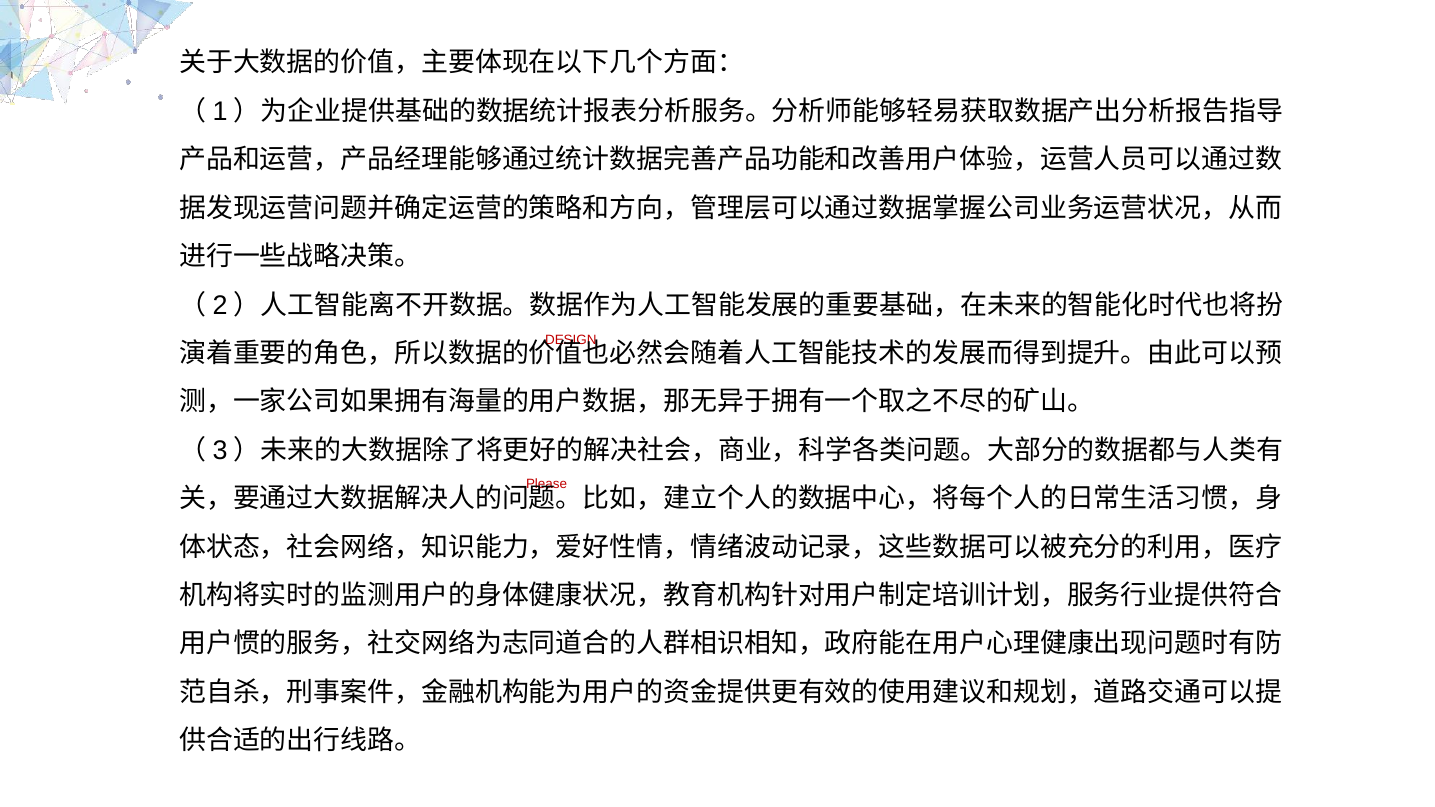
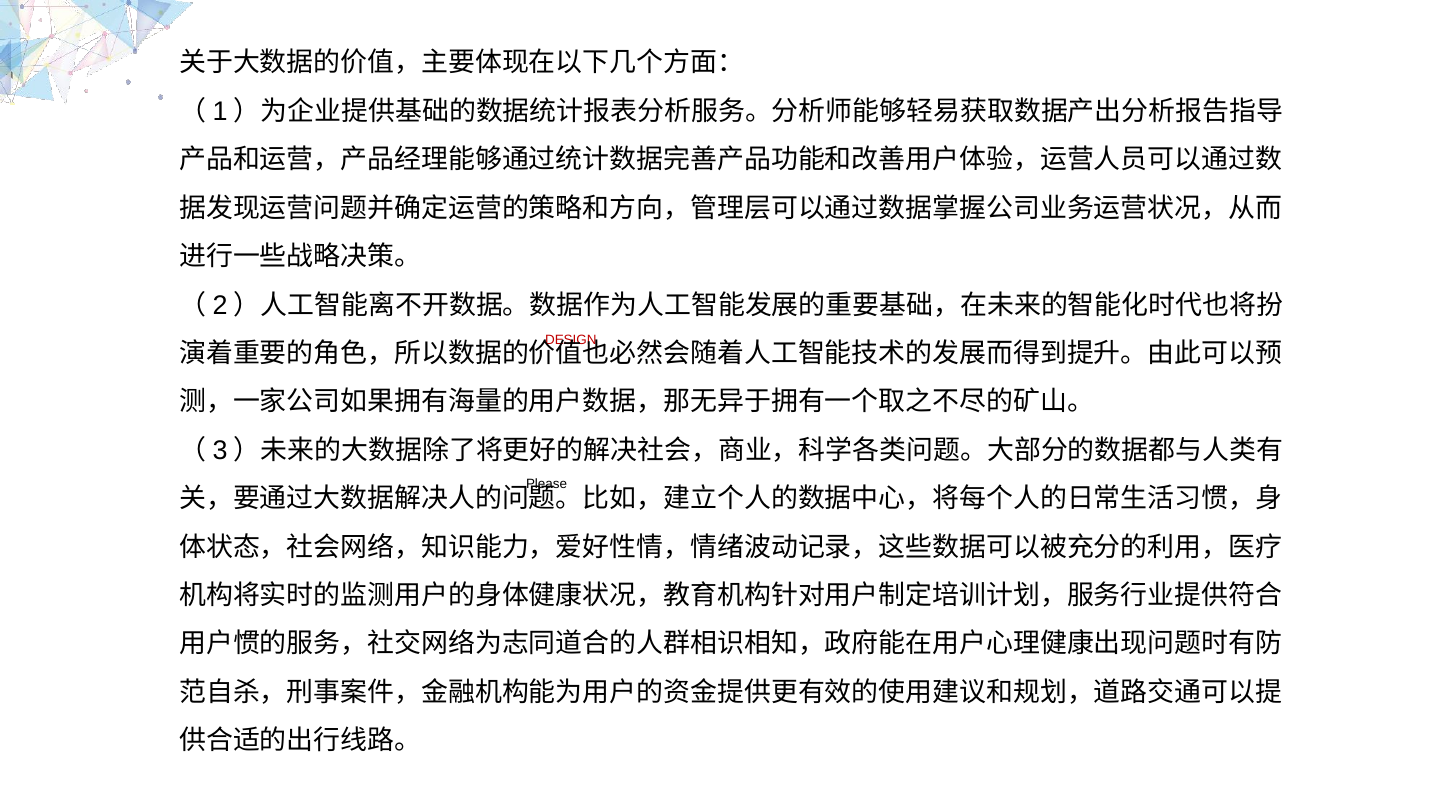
Please at (547, 484) colour: red -> black
